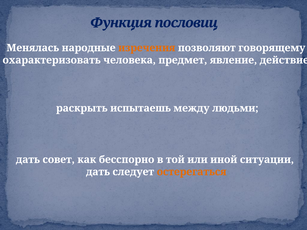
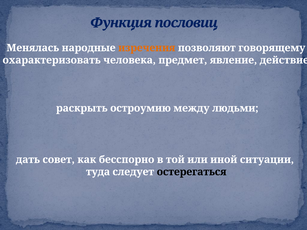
испытаешь: испытаешь -> остроумию
дать at (98, 172): дать -> туда
остерегаться colour: orange -> black
